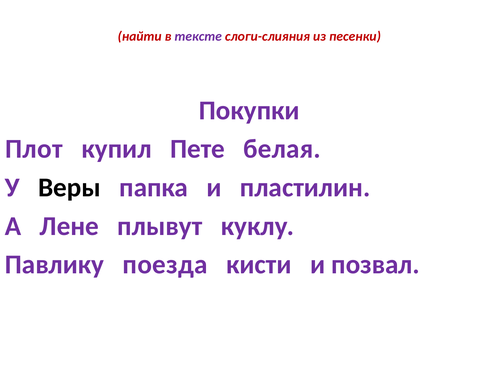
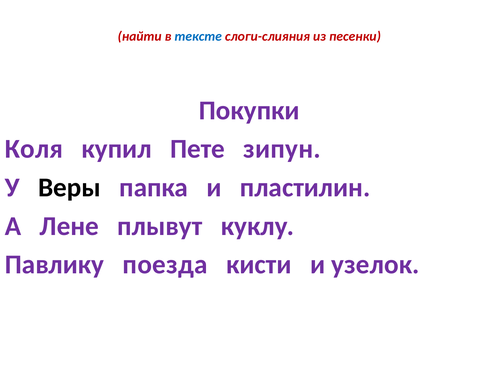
тексте colour: purple -> blue
Плот: Плот -> Коля
белая: белая -> зипун
позвал: позвал -> узелок
